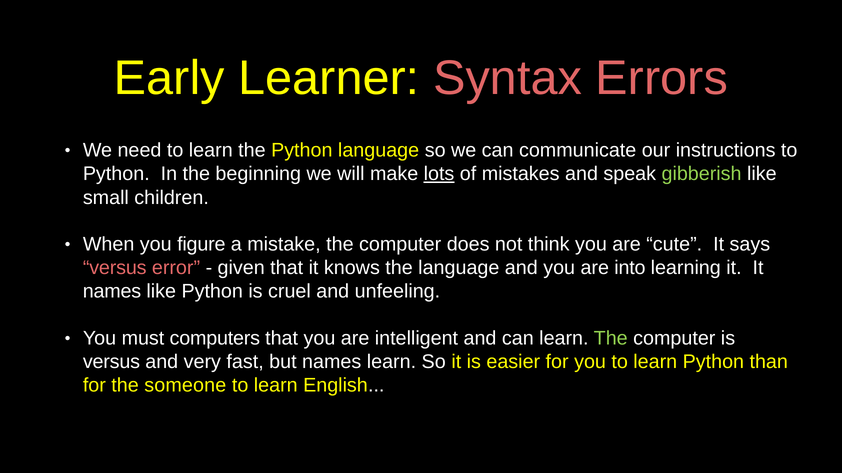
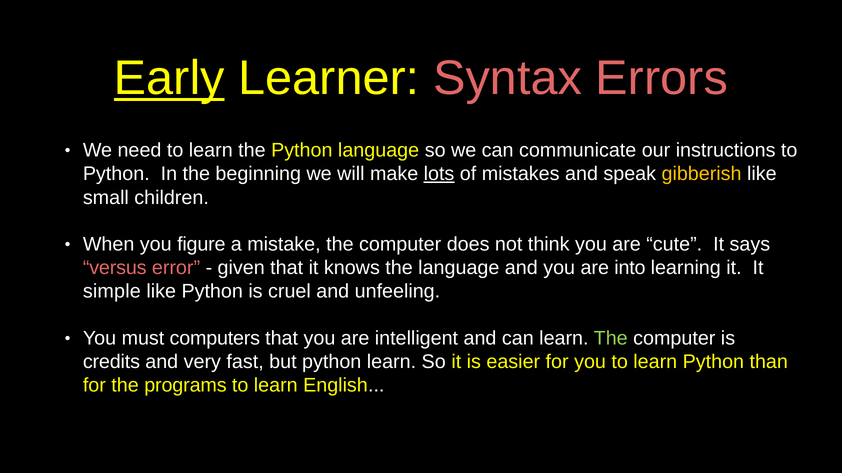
Early underline: none -> present
gibberish colour: light green -> yellow
names at (112, 292): names -> simple
versus at (111, 362): versus -> credits
but names: names -> python
someone: someone -> programs
